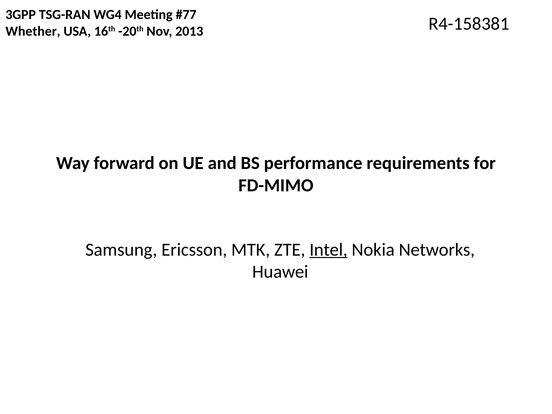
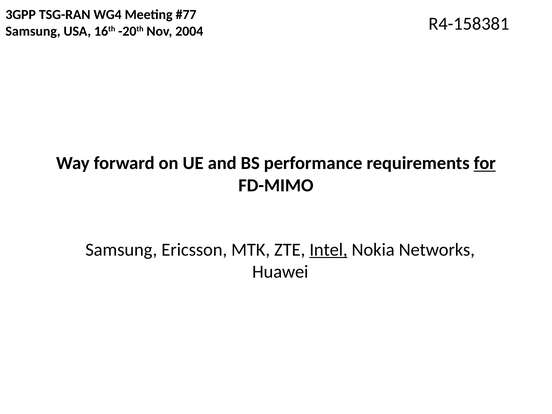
Whether at (33, 31): Whether -> Samsung
2013: 2013 -> 2004
for underline: none -> present
